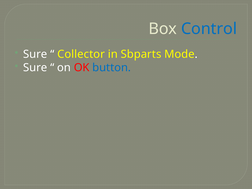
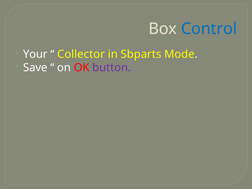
Sure at (35, 54): Sure -> Your
Sure at (35, 68): Sure -> Save
button colour: blue -> purple
